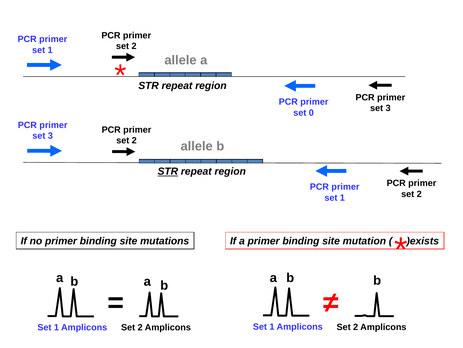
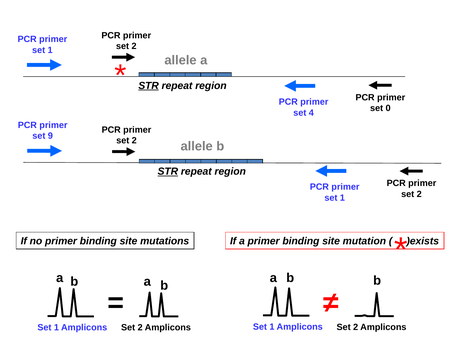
STR at (149, 86) underline: none -> present
3 at (388, 108): 3 -> 0
0: 0 -> 4
3 at (50, 136): 3 -> 9
